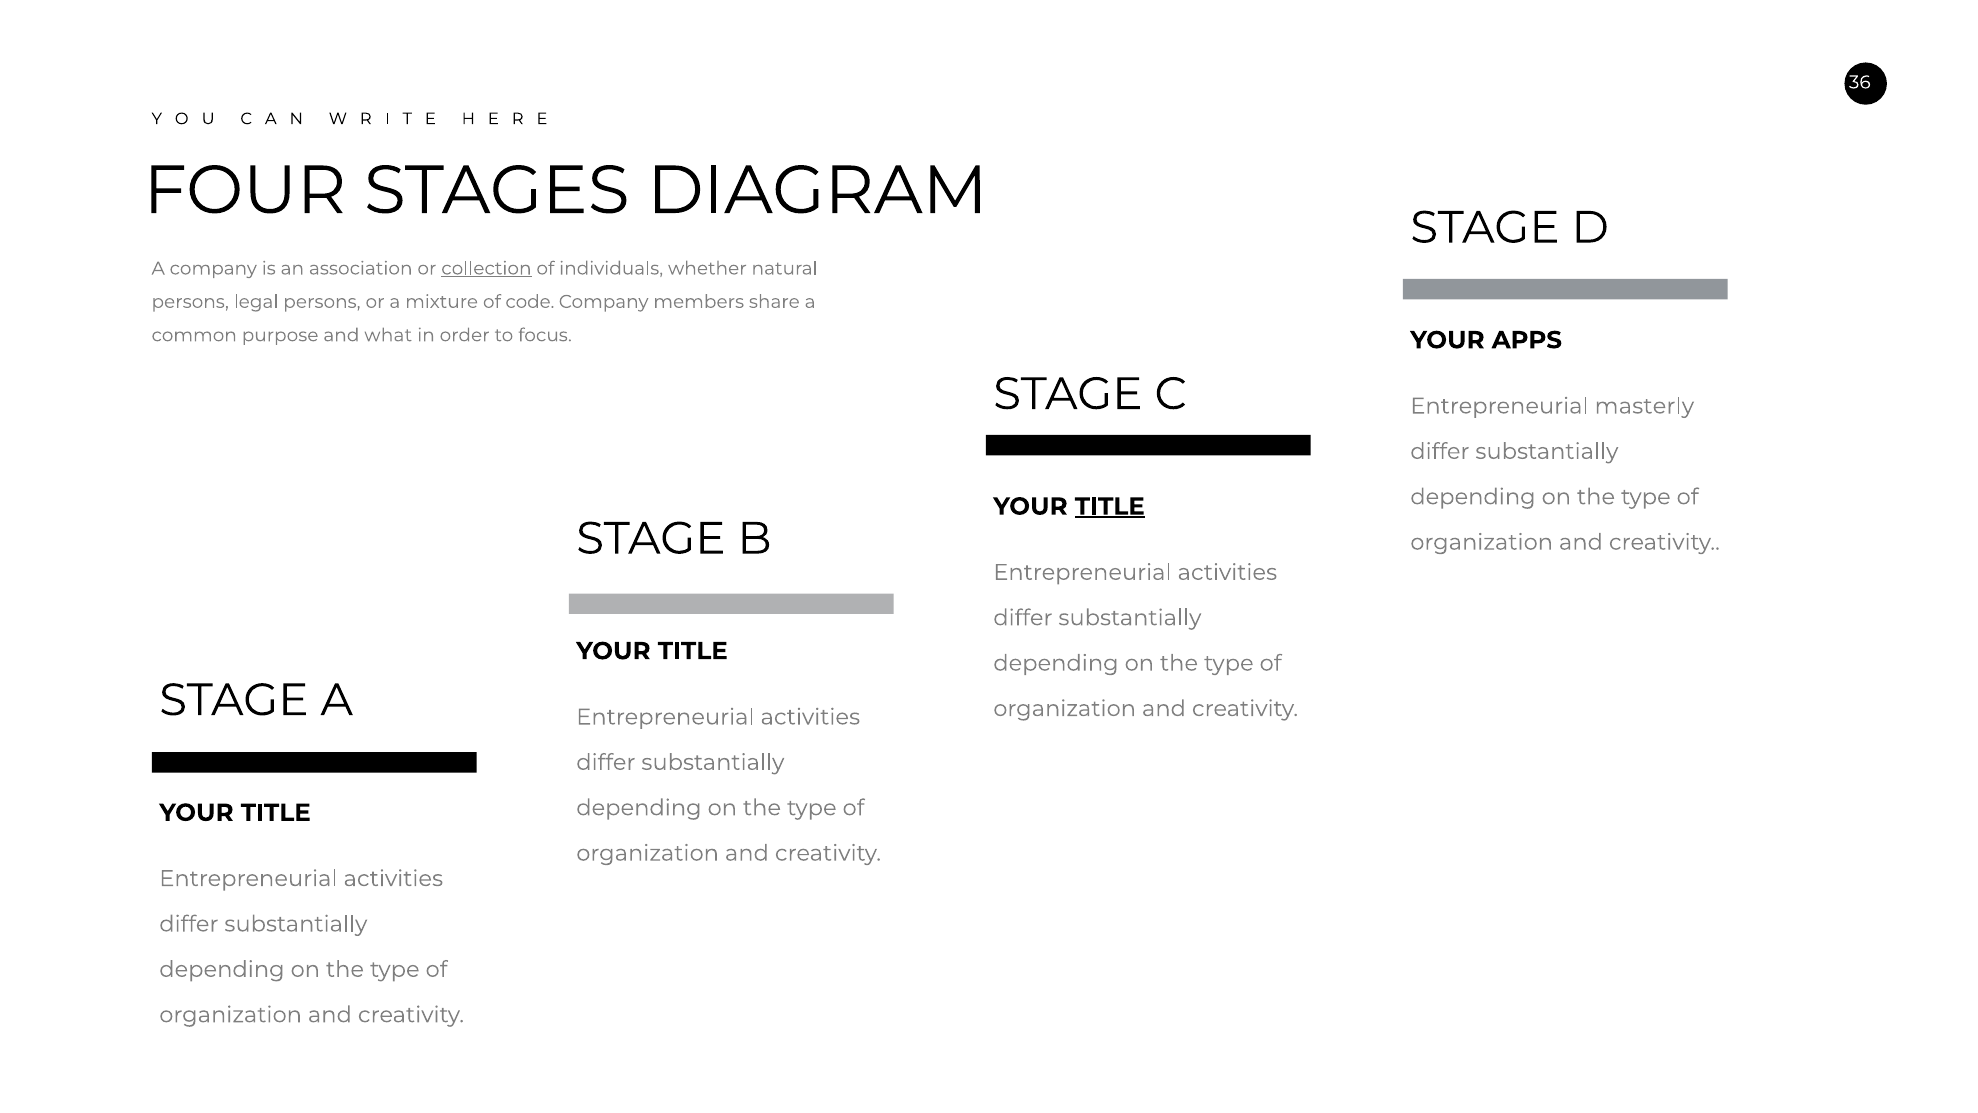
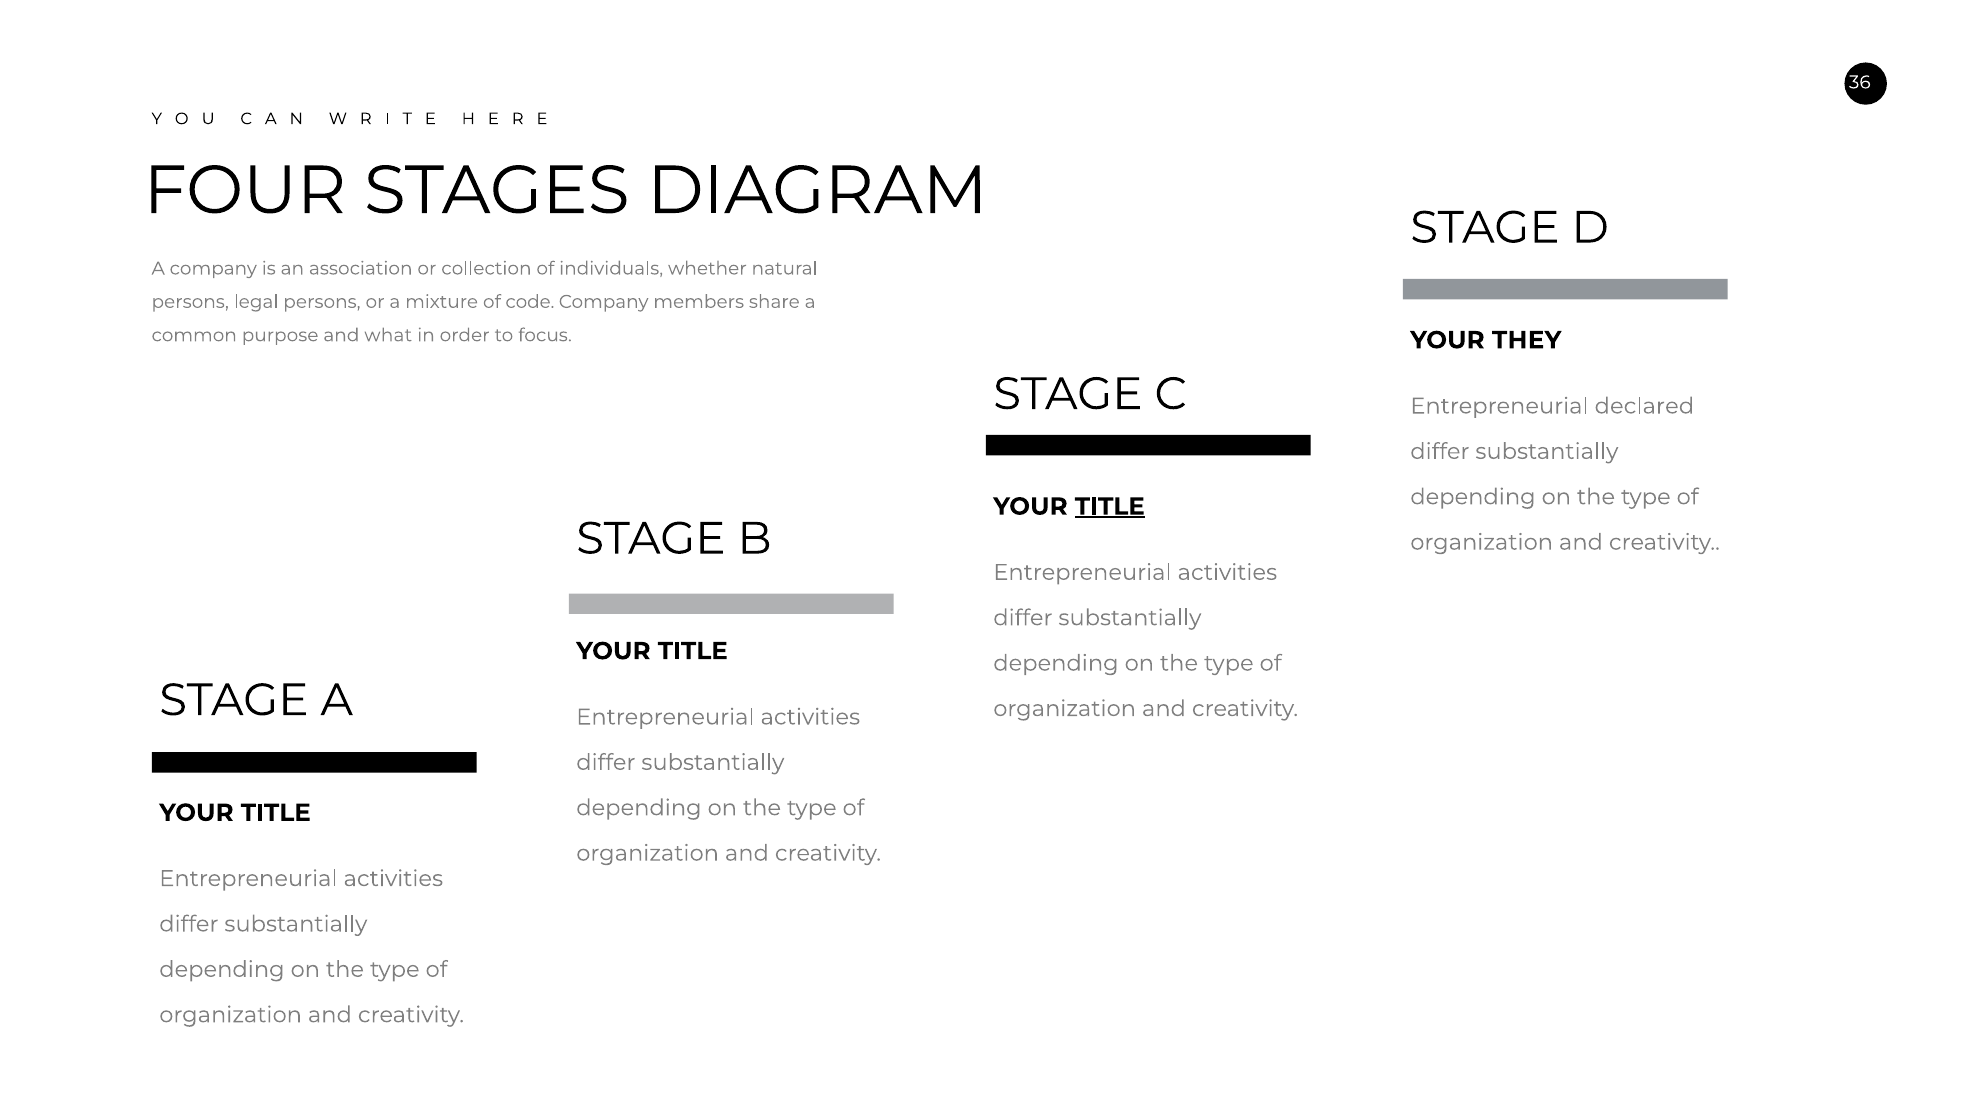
collection underline: present -> none
APPS: APPS -> THEY
masterly: masterly -> declared
